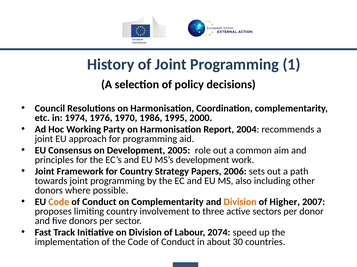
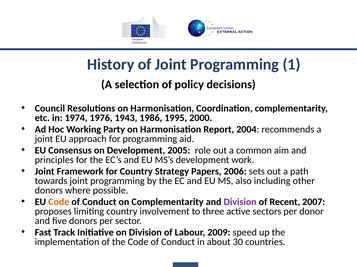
1970: 1970 -> 1943
Division at (240, 202) colour: orange -> purple
Higher: Higher -> Recent
2074: 2074 -> 2009
